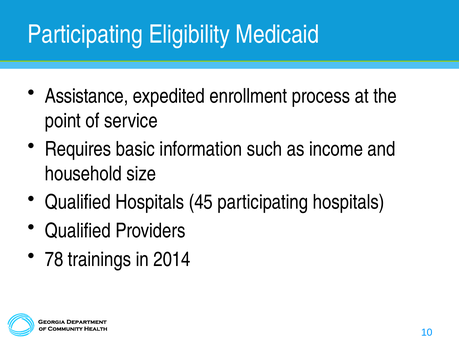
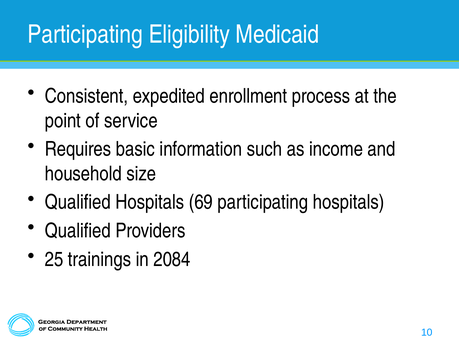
Assistance: Assistance -> Consistent
45: 45 -> 69
78: 78 -> 25
2014: 2014 -> 2084
